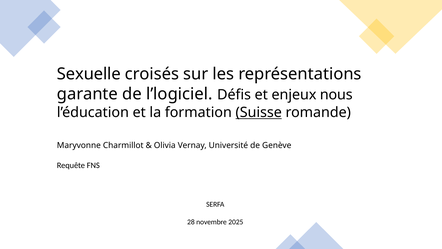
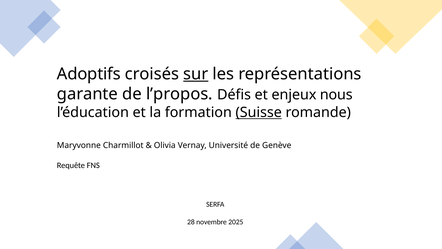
Sexuelle: Sexuelle -> Adoptifs
sur underline: none -> present
l’logiciel: l’logiciel -> l’propos
